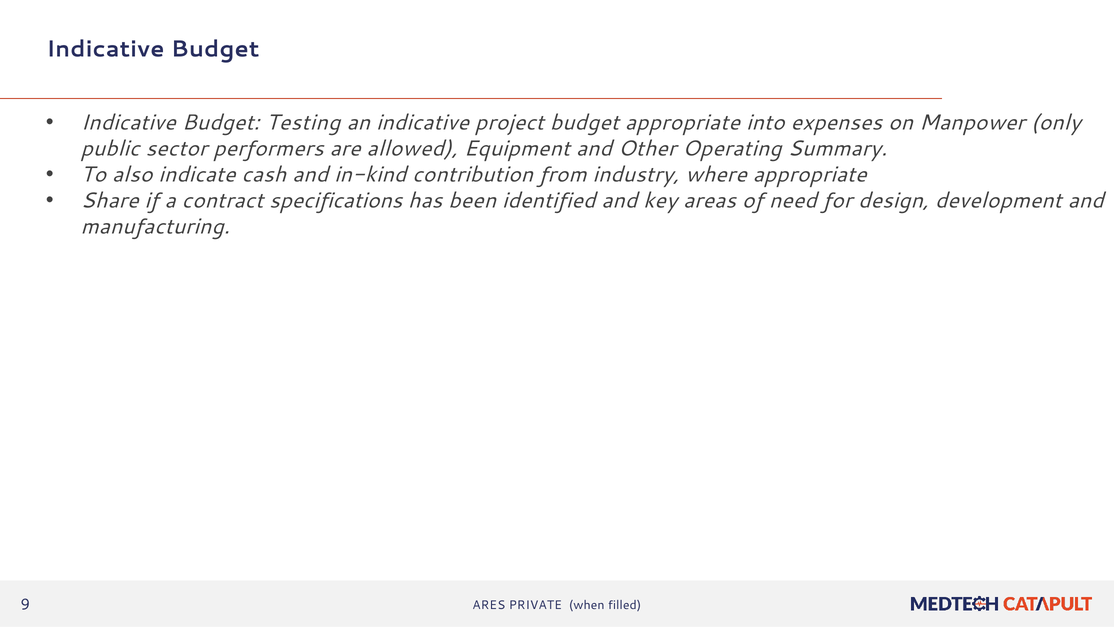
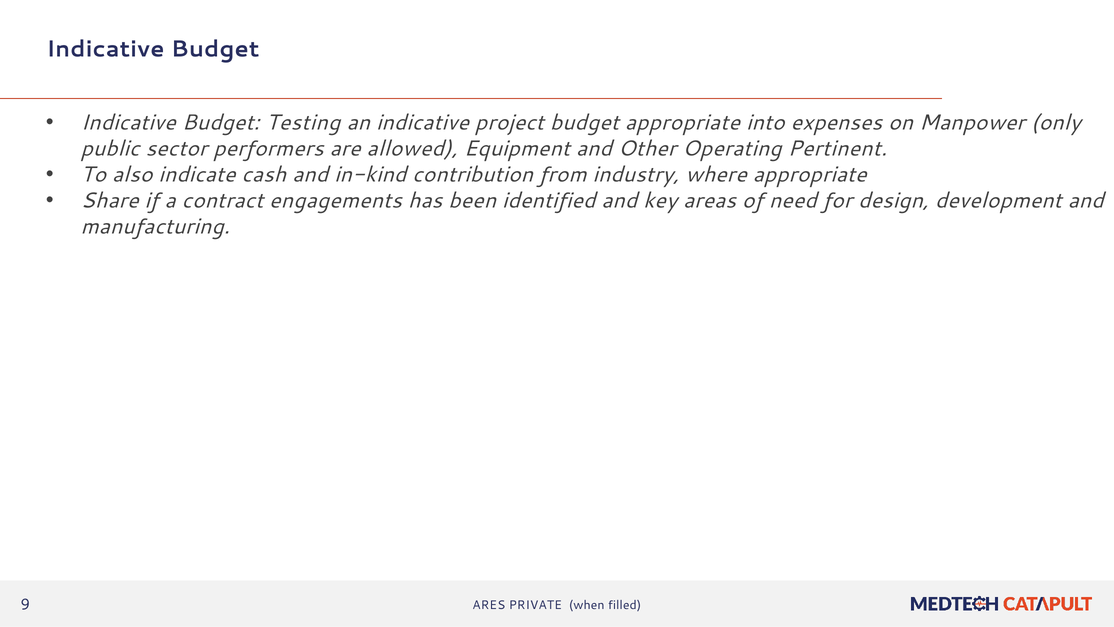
Summary: Summary -> Pertinent
specifications: specifications -> engagements
